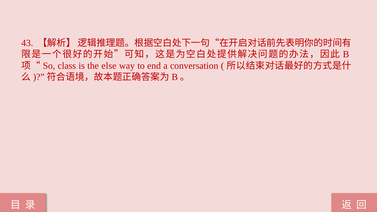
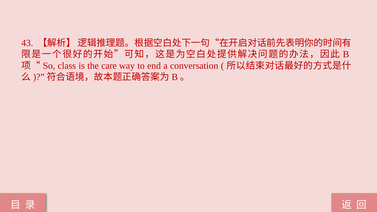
else: else -> care
